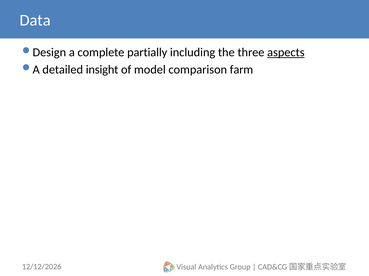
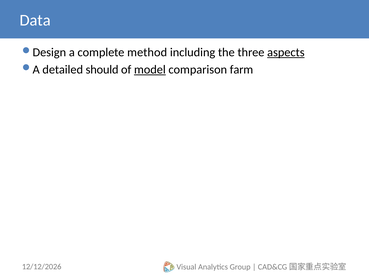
partially: partially -> method
insight: insight -> should
model underline: none -> present
